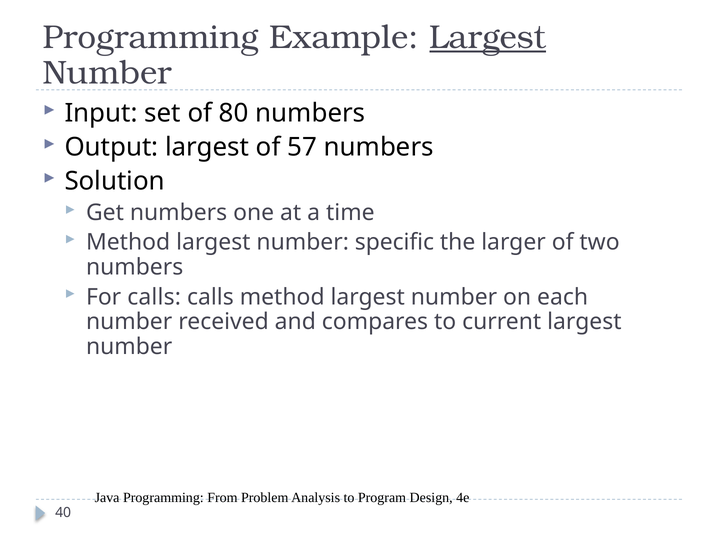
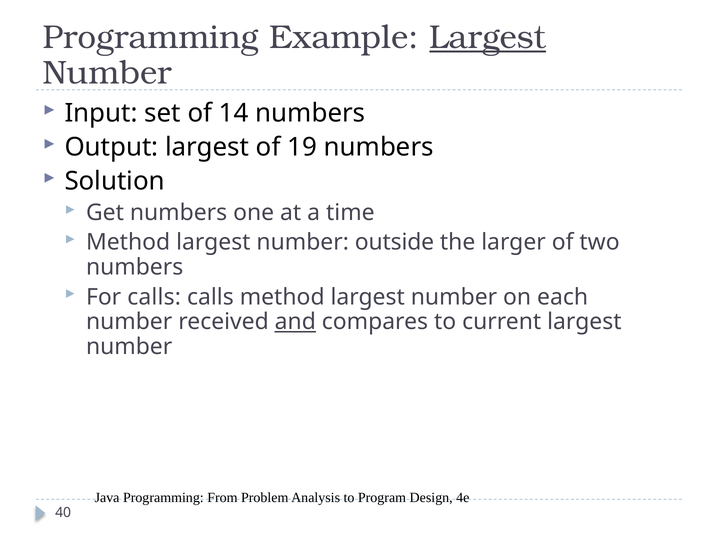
80: 80 -> 14
57: 57 -> 19
specific: specific -> outside
and underline: none -> present
